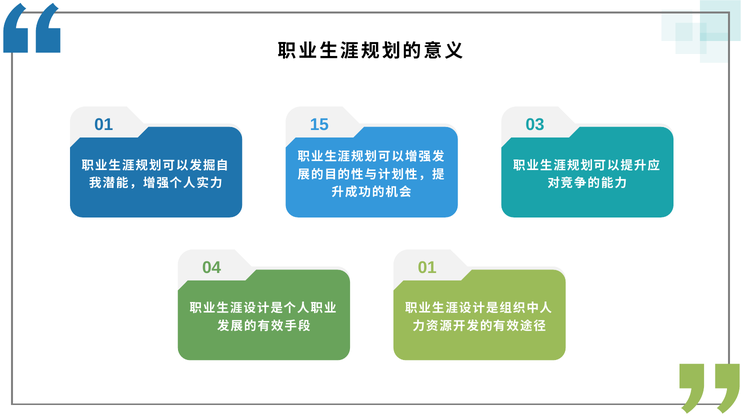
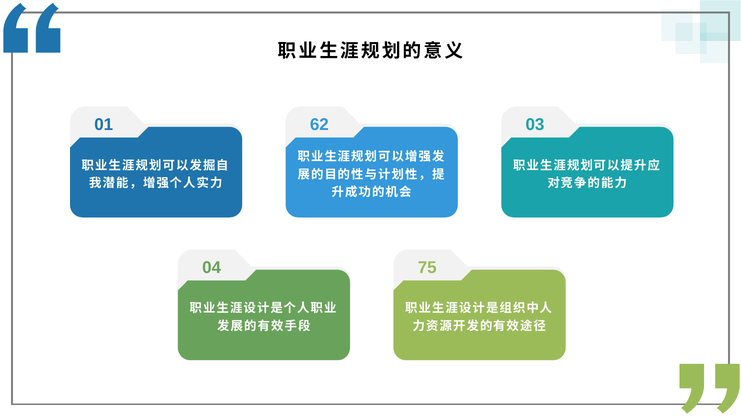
15: 15 -> 62
04 01: 01 -> 75
